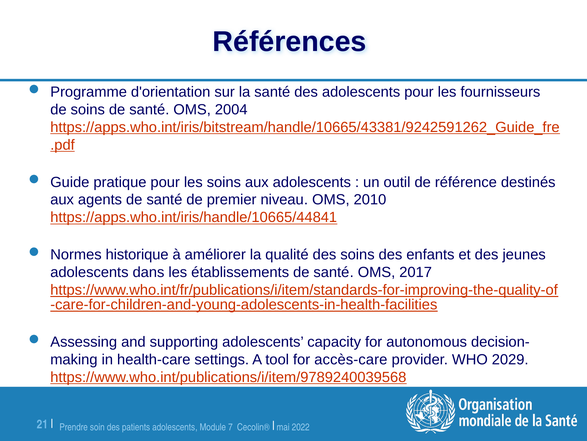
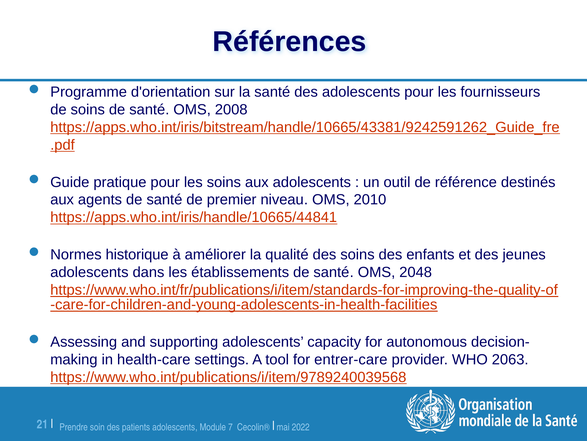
2004: 2004 -> 2008
2017: 2017 -> 2048
accès-care: accès-care -> entrer-care
2029: 2029 -> 2063
